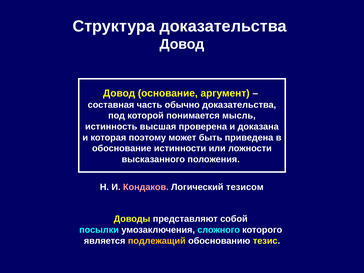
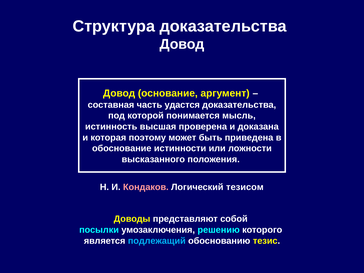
обычно: обычно -> удастся
сложного: сложного -> решению
подлежащий colour: yellow -> light blue
